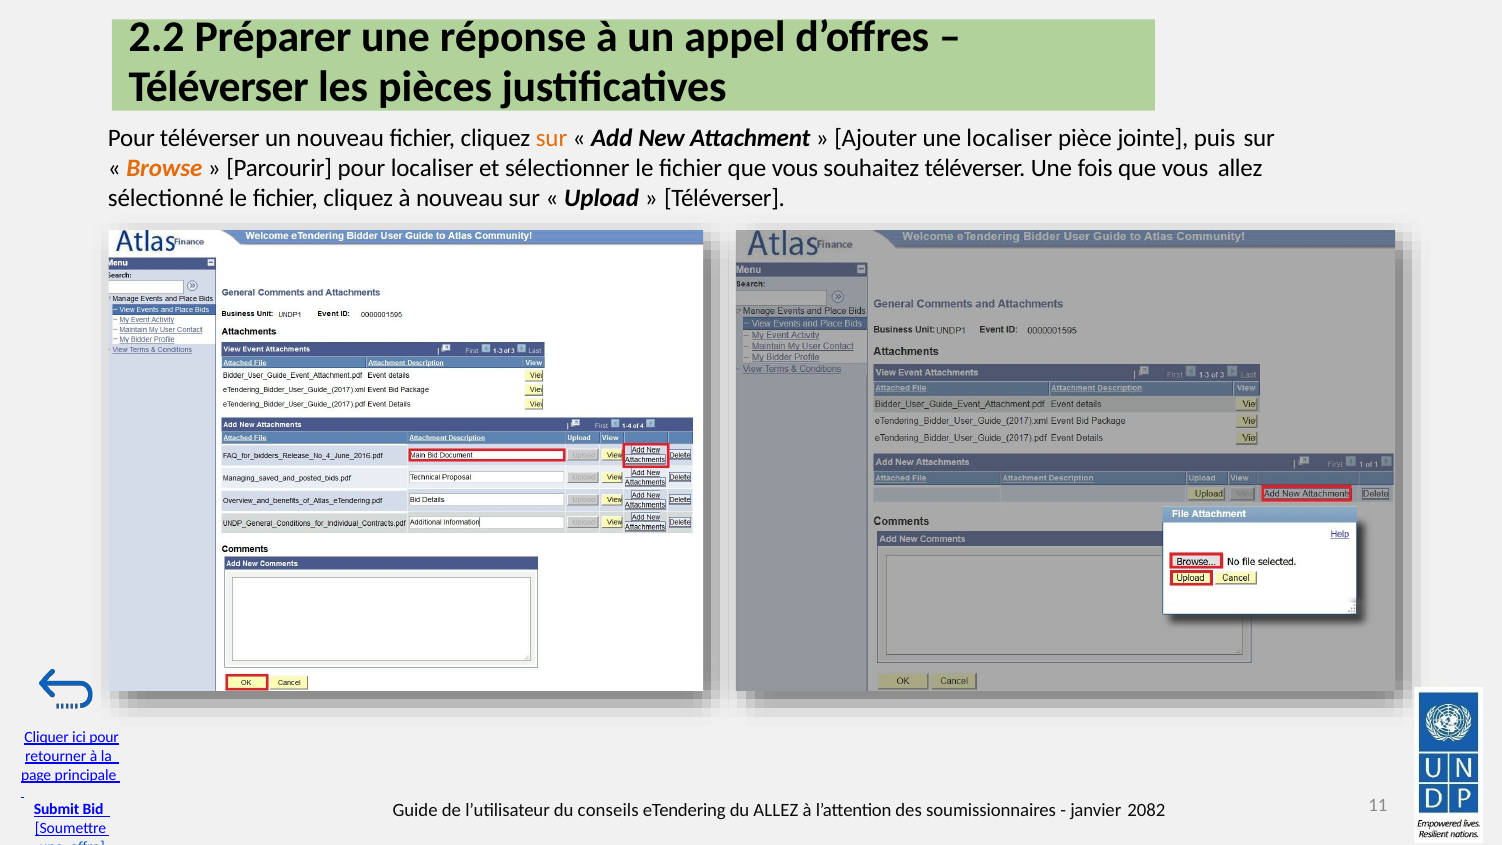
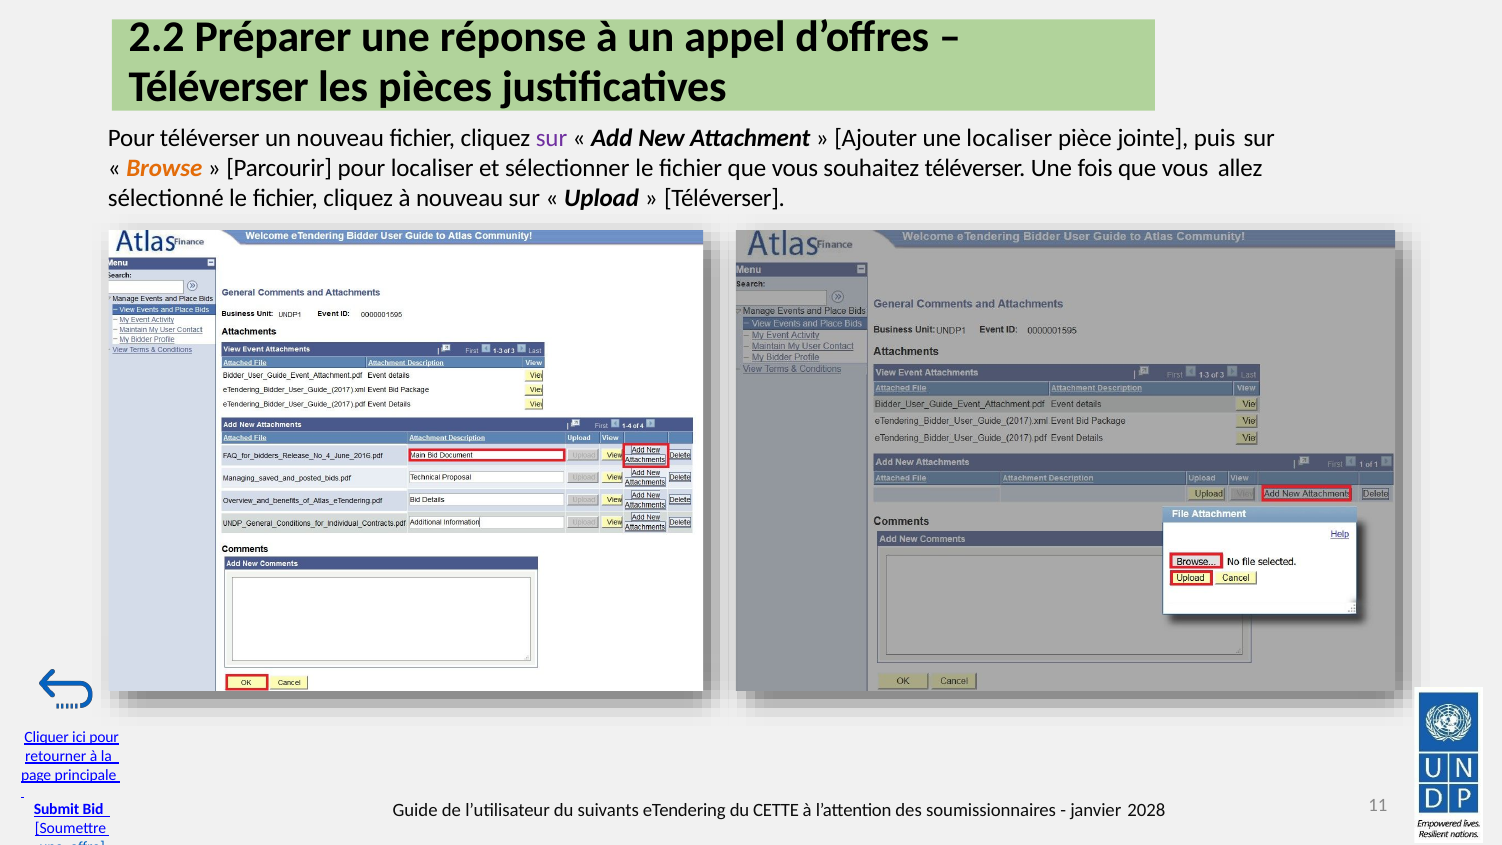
sur at (552, 138) colour: orange -> purple
conseils: conseils -> suivants
du ALLEZ: ALLEZ -> CETTE
2082: 2082 -> 2028
